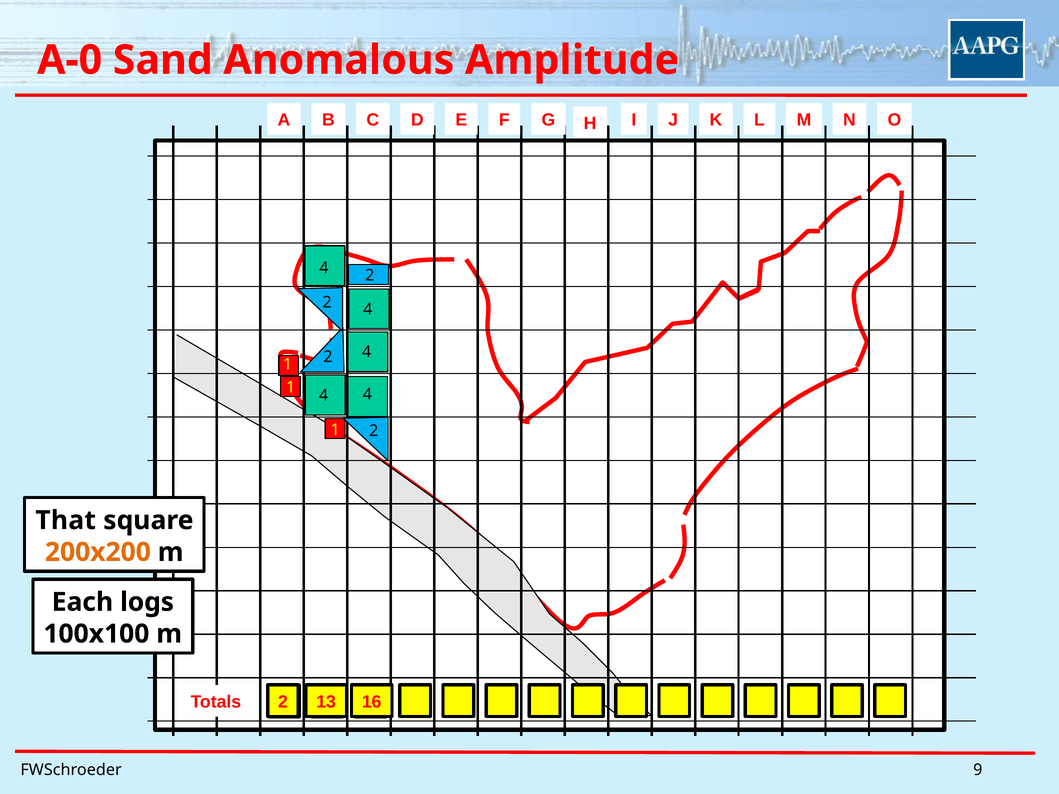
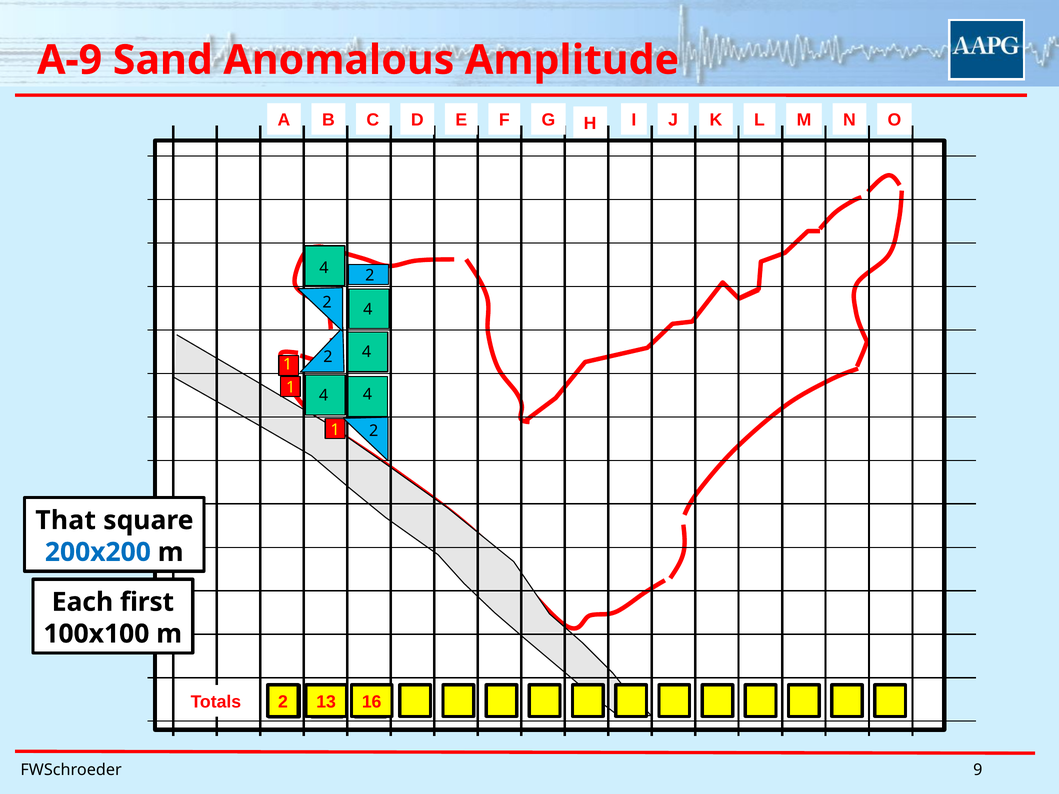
A-0: A-0 -> A-9
200x200 colour: orange -> blue
logs: logs -> first
